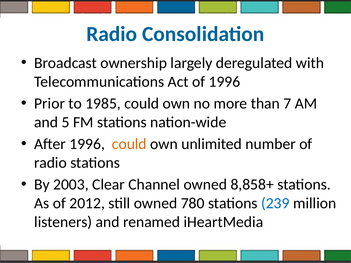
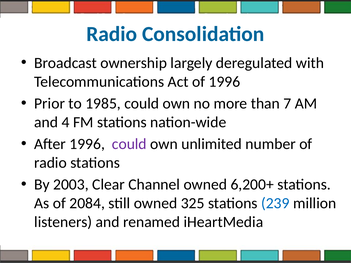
5: 5 -> 4
could at (129, 144) colour: orange -> purple
8,858+: 8,858+ -> 6,200+
2012: 2012 -> 2084
780: 780 -> 325
